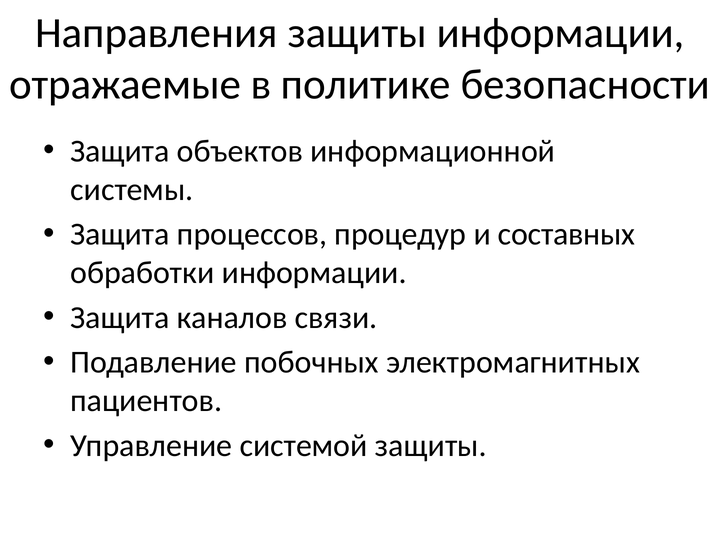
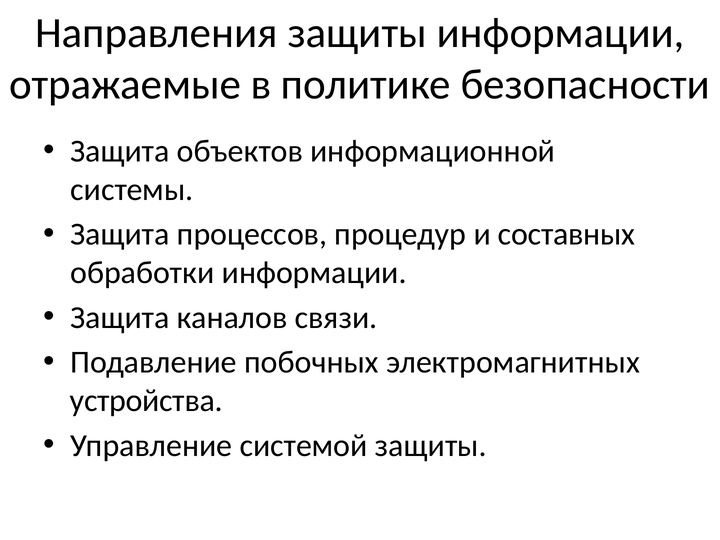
пациентов: пациентов -> устройства
